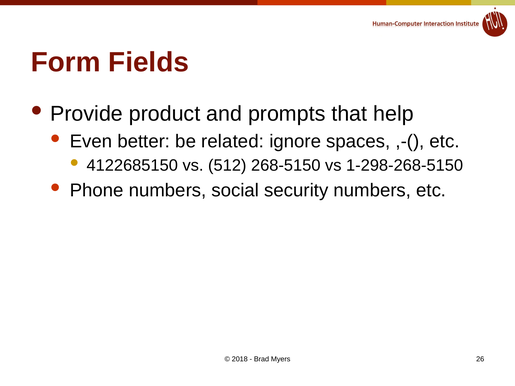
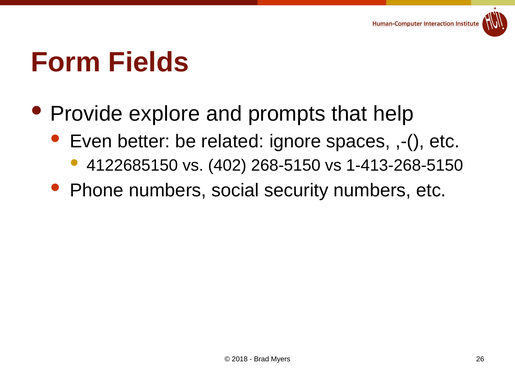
product: product -> explore
512: 512 -> 402
1-298-268-5150: 1-298-268-5150 -> 1-413-268-5150
